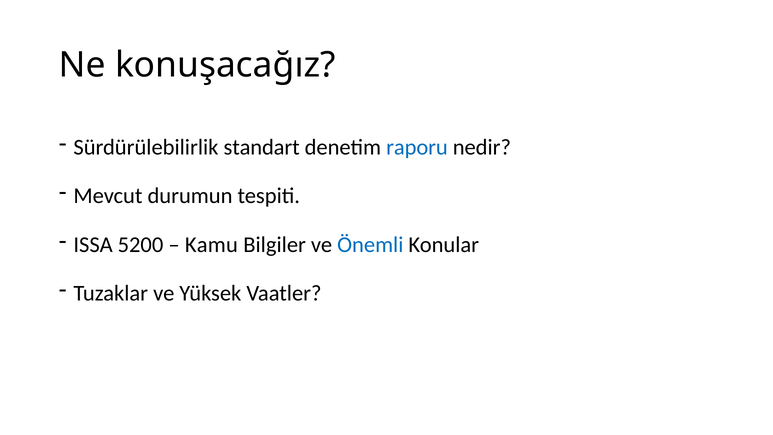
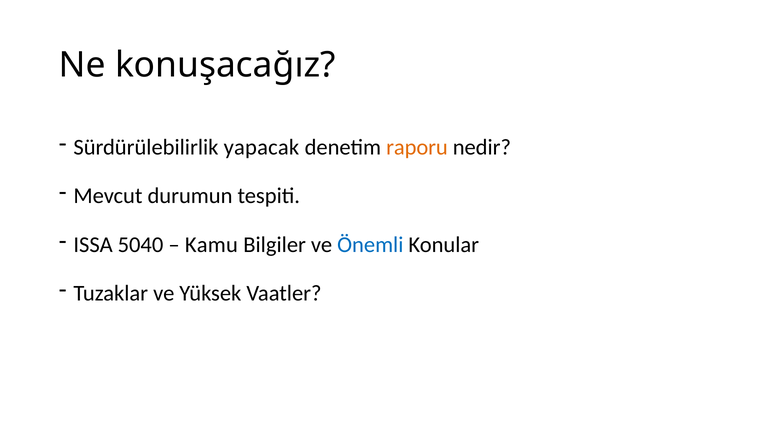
standart: standart -> yapacak
raporu colour: blue -> orange
5200: 5200 -> 5040
